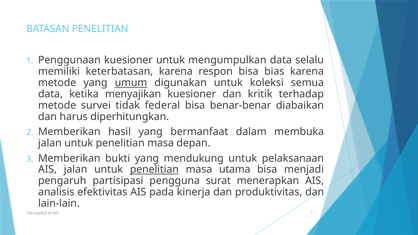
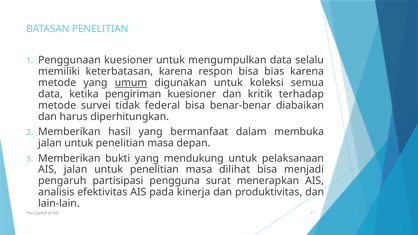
menyajikan: menyajikan -> pengiriman
penelitian at (154, 170) underline: present -> none
utama: utama -> dilihat
